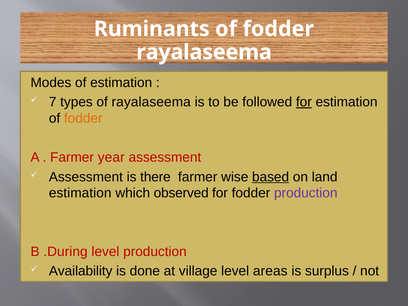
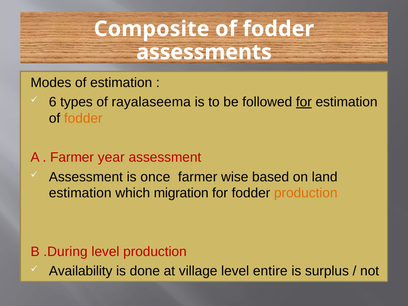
Ruminants: Ruminants -> Composite
rayalaseema at (204, 52): rayalaseema -> assessments
7: 7 -> 6
there: there -> once
based underline: present -> none
observed: observed -> migration
production at (306, 193) colour: purple -> orange
areas: areas -> entire
